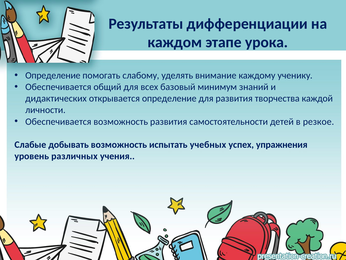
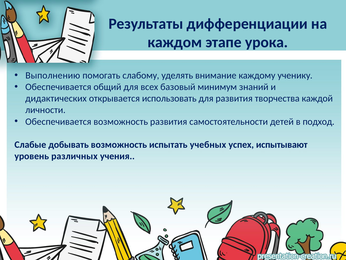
Определение at (53, 75): Определение -> Выполнению
открывается определение: определение -> использовать
резкое: резкое -> подход
упражнения: упражнения -> испытывают
